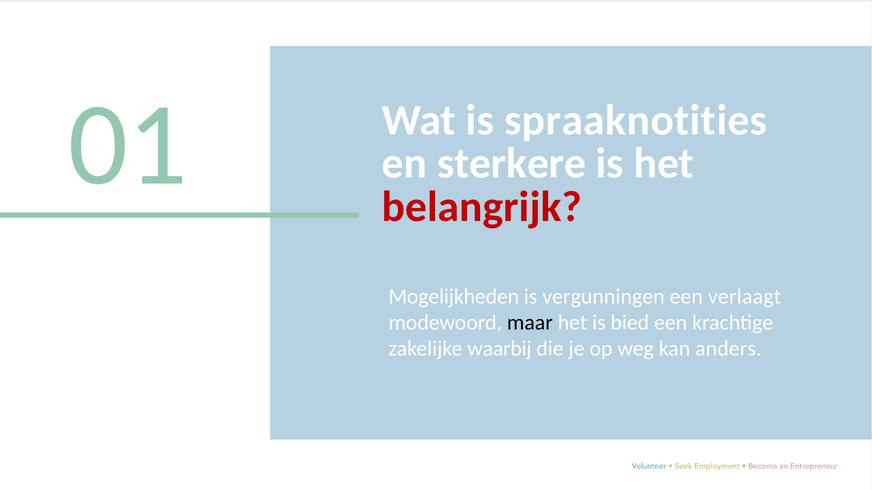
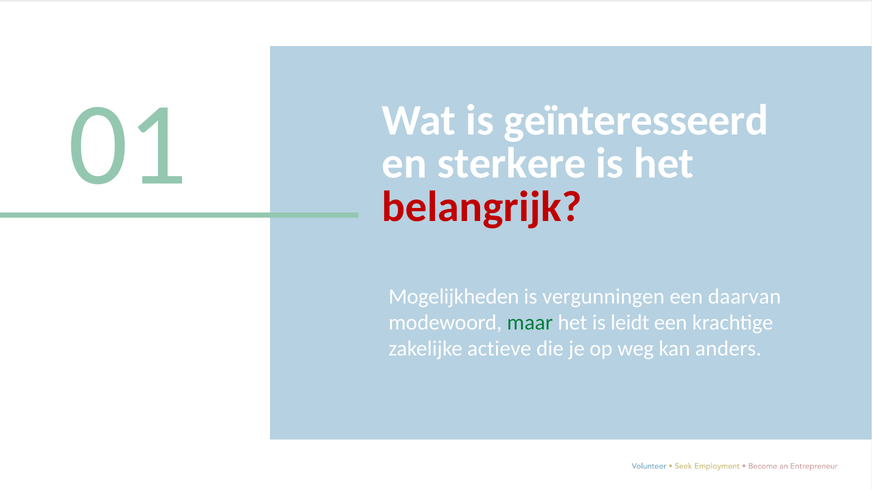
spraaknotities: spraaknotities -> geïnteresseerd
verlaagt: verlaagt -> daarvan
maar colour: black -> green
bied: bied -> leidt
waarbij: waarbij -> actieve
